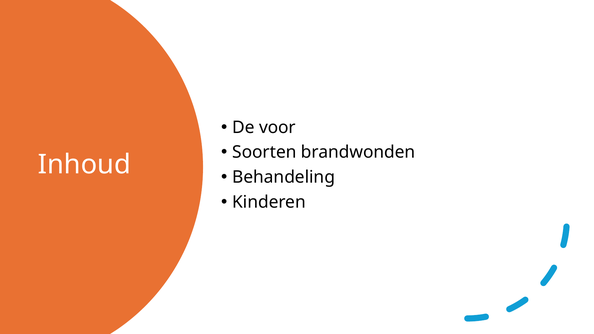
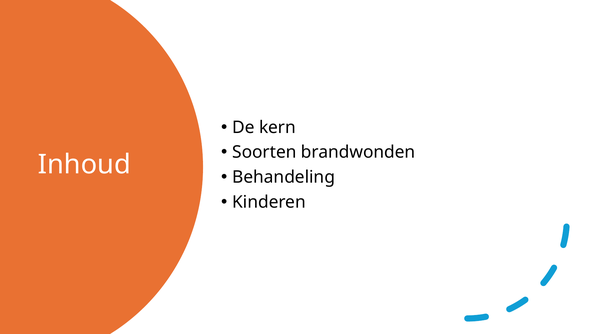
voor: voor -> kern
